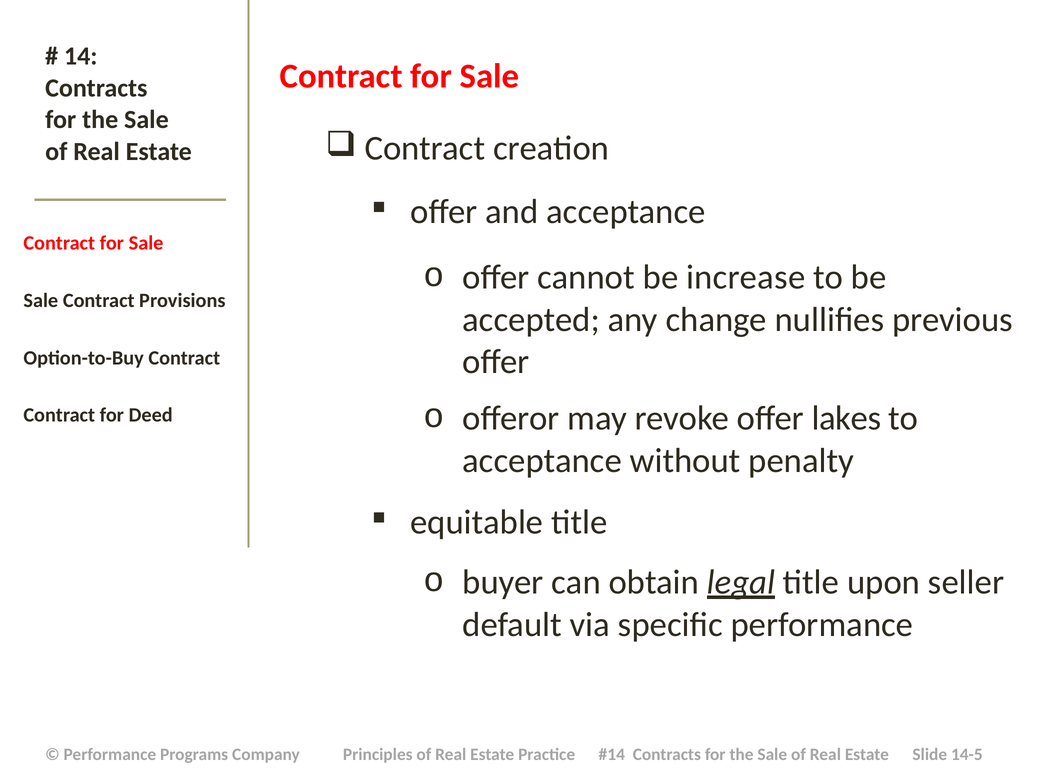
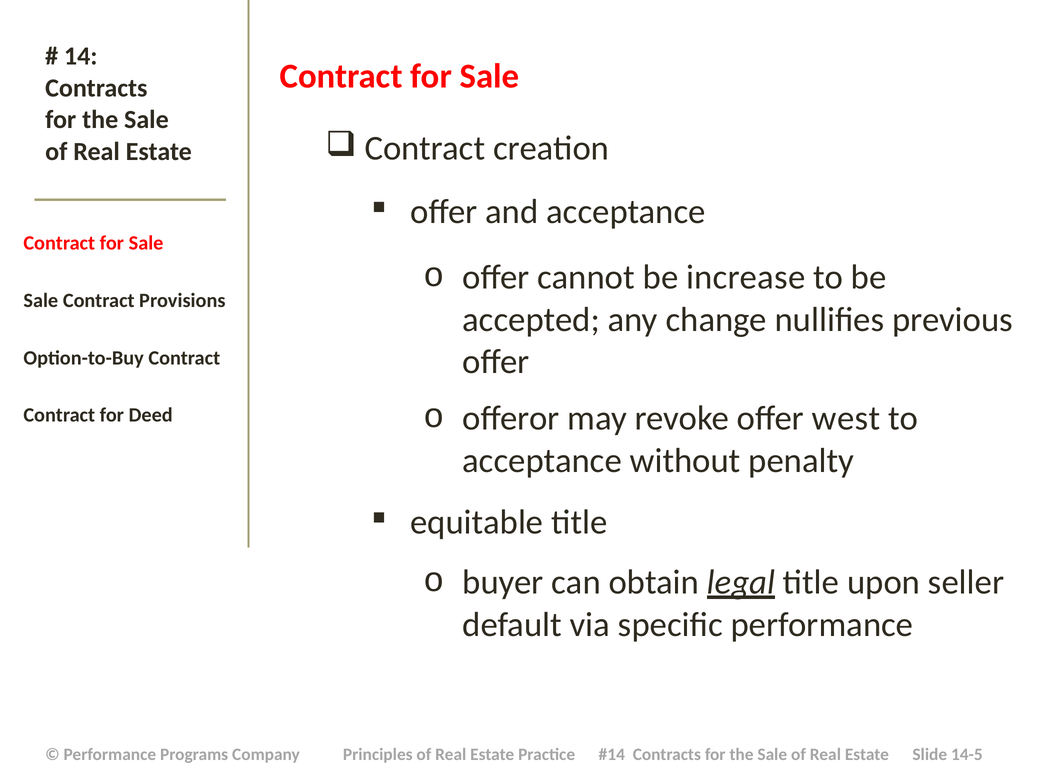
lakes: lakes -> west
